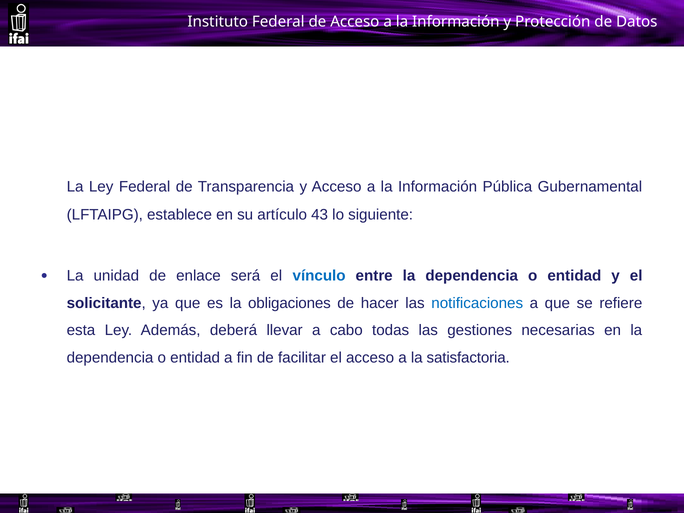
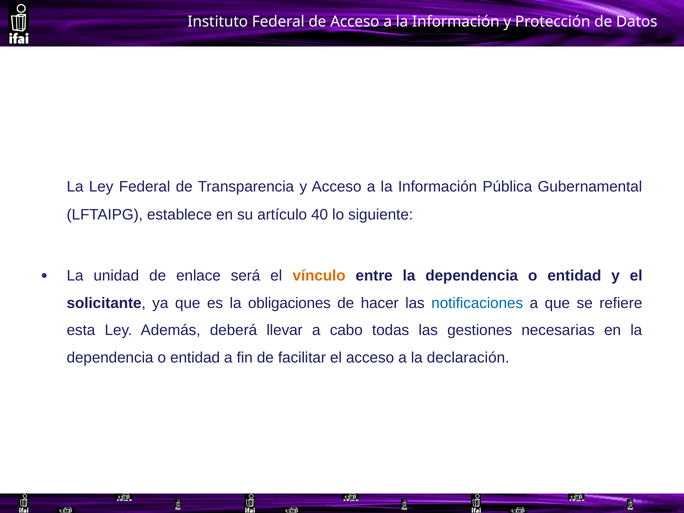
43: 43 -> 40
vínculo colour: blue -> orange
satisfactoria: satisfactoria -> declaración
